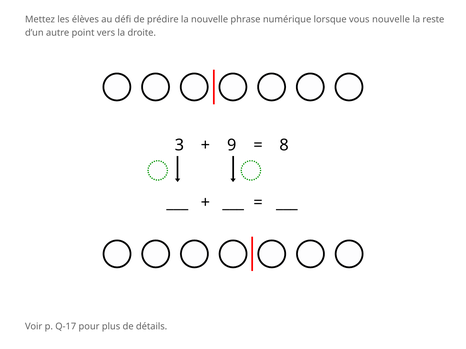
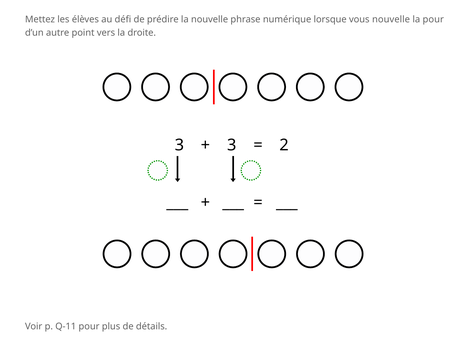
la reste: reste -> pour
9 at (232, 145): 9 -> 3
8: 8 -> 2
Q-17: Q-17 -> Q-11
